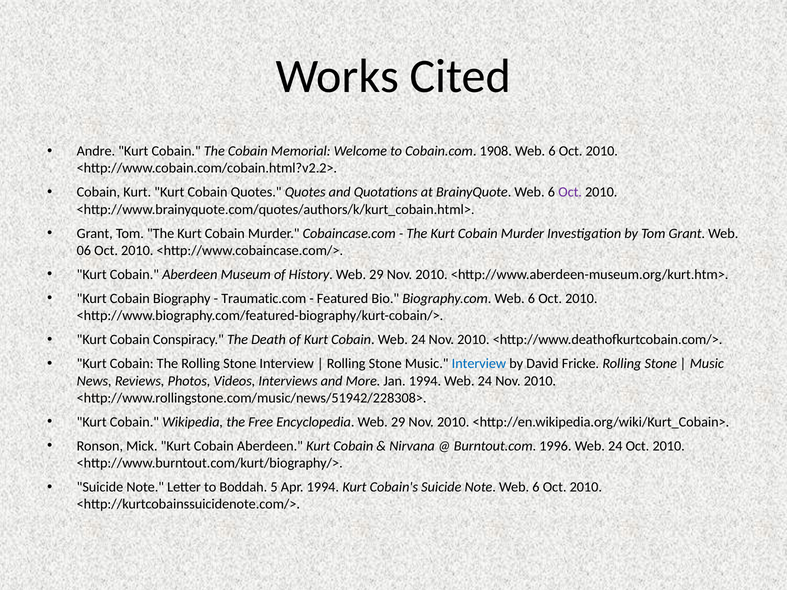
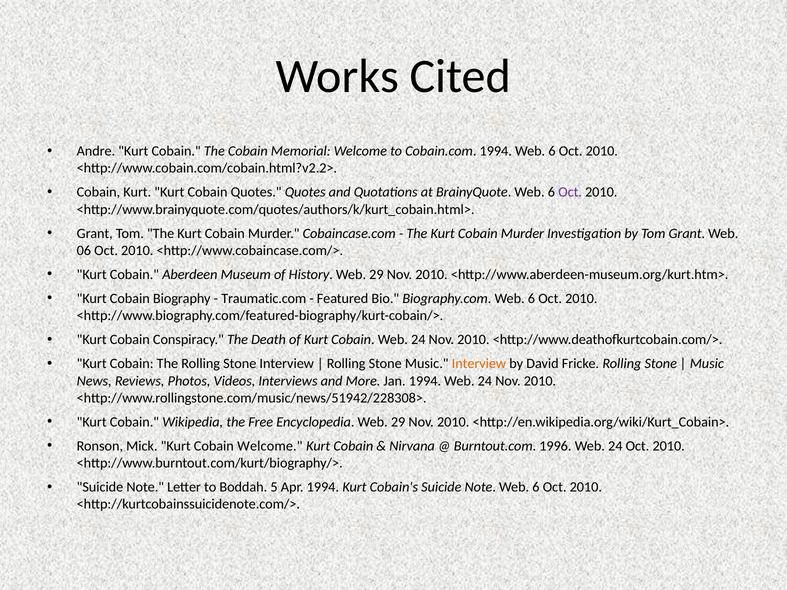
Cobain.com 1908: 1908 -> 1994
Interview at (479, 364) colour: blue -> orange
Mick Kurt Cobain Aberdeen: Aberdeen -> Welcome
